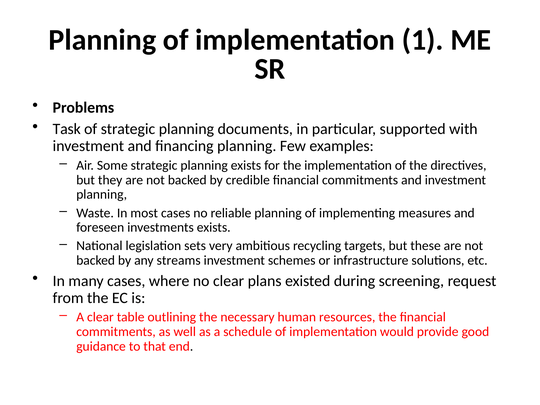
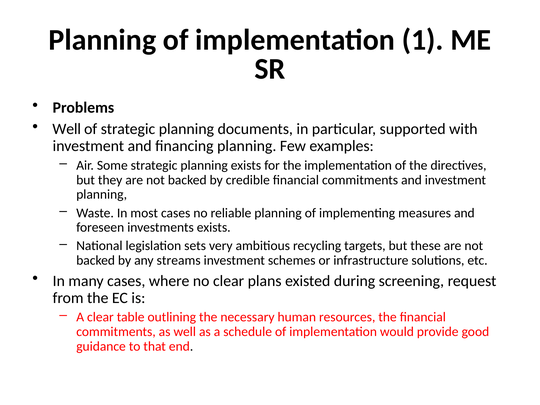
Task at (67, 129): Task -> Well
